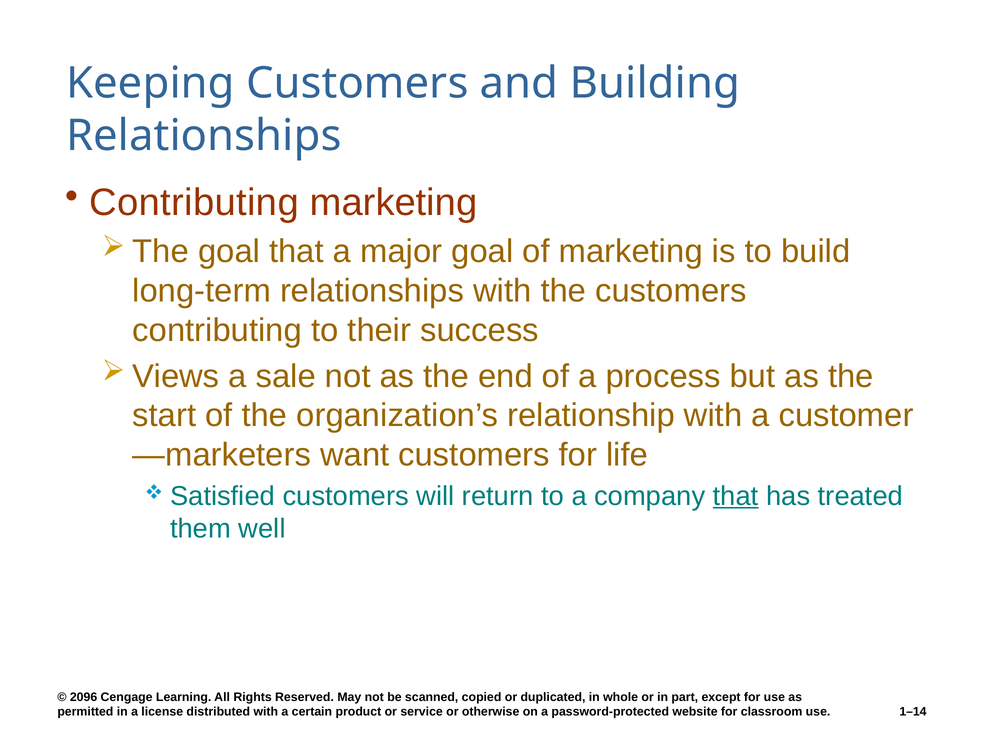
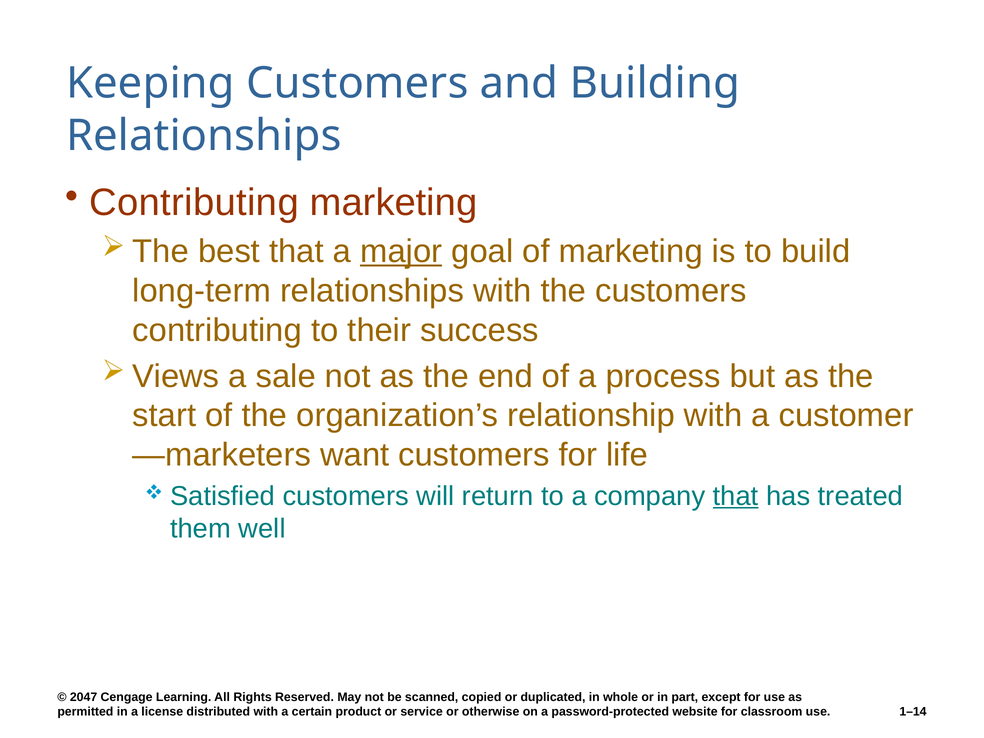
goal at (229, 252): goal -> best
major underline: none -> present
2096: 2096 -> 2047
